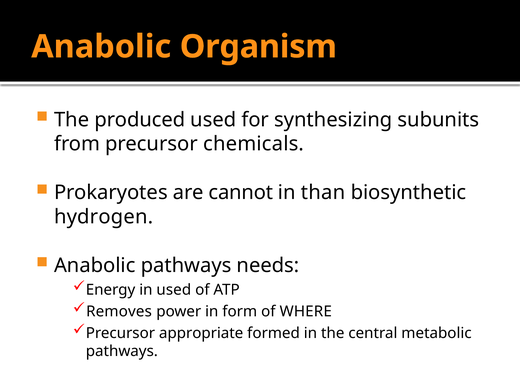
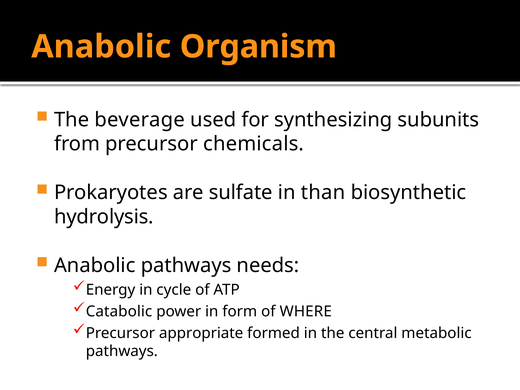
produced: produced -> beverage
cannot: cannot -> sulfate
hydrogen: hydrogen -> hydrolysis
in used: used -> cycle
Removes: Removes -> Catabolic
